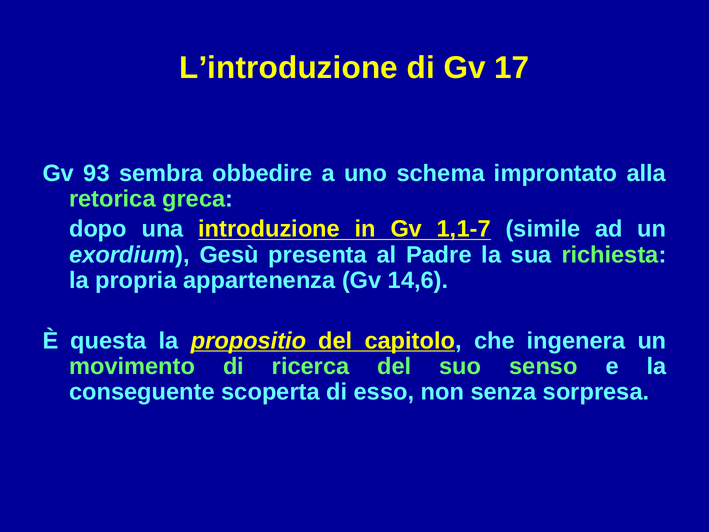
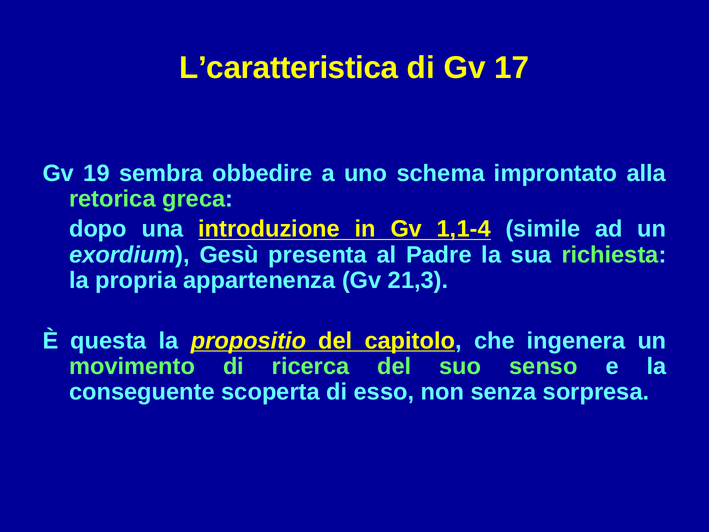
L’introduzione: L’introduzione -> L’caratteristica
93: 93 -> 19
1,1-7: 1,1-7 -> 1,1-4
14,6: 14,6 -> 21,3
